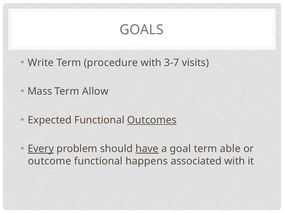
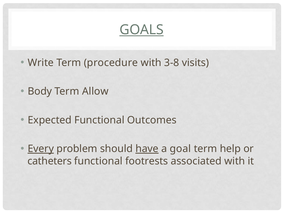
GOALS underline: none -> present
3-7: 3-7 -> 3-8
Mass: Mass -> Body
Outcomes underline: present -> none
able: able -> help
outcome: outcome -> catheters
happens: happens -> footrests
